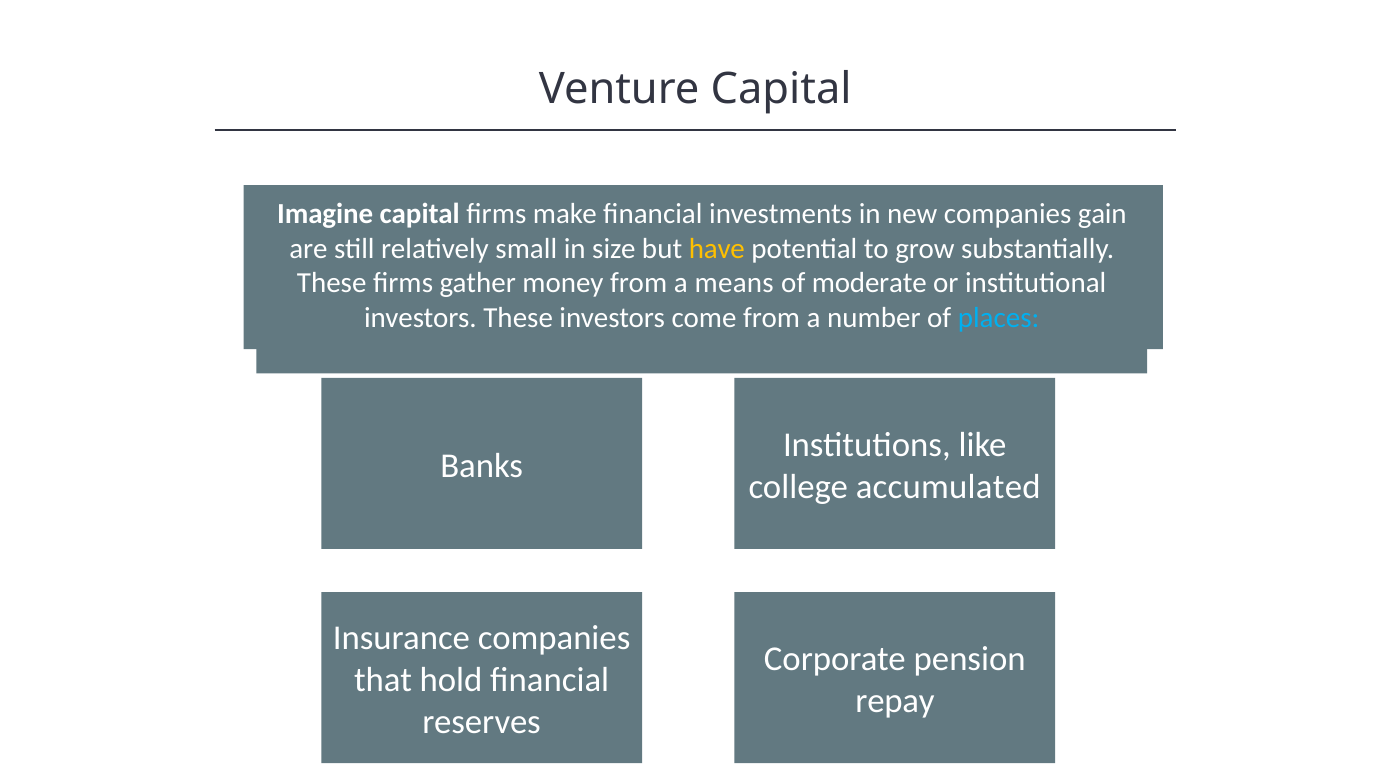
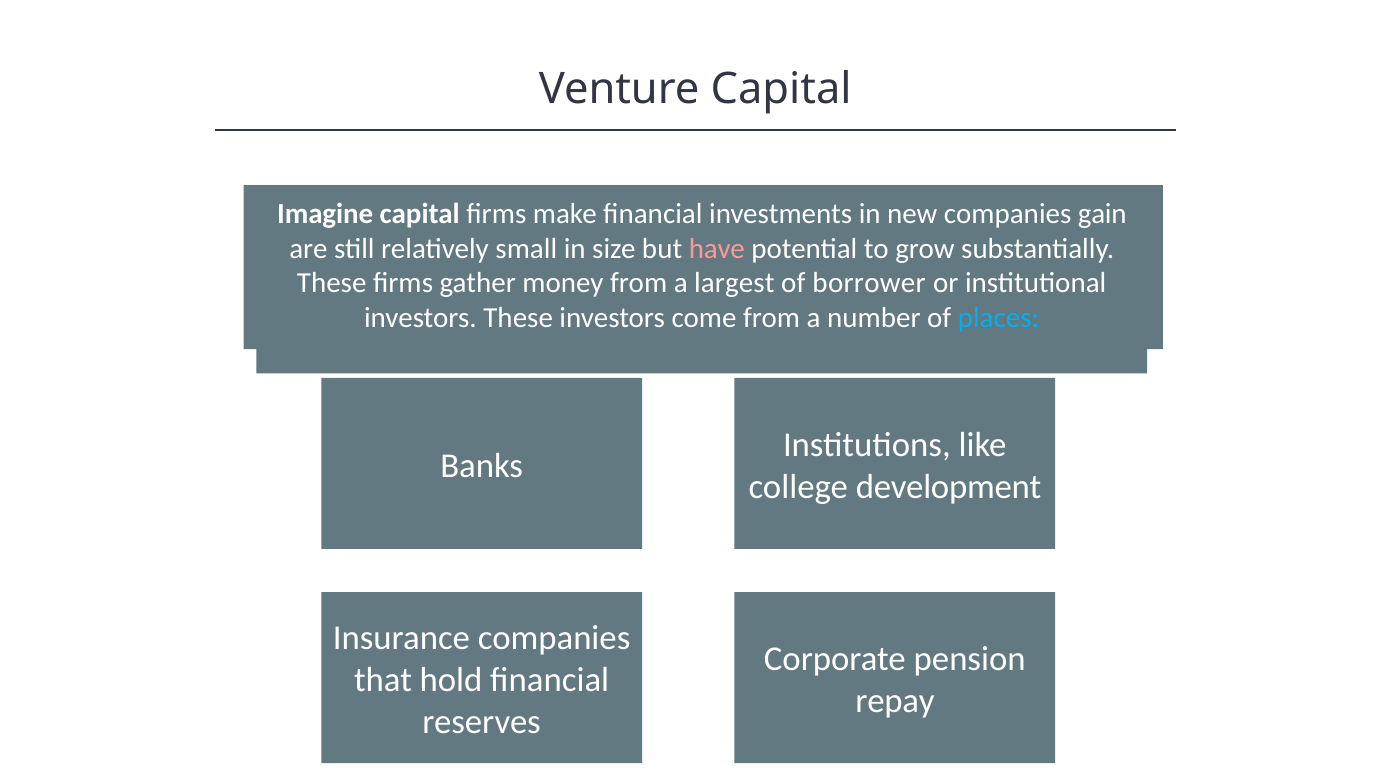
have colour: yellow -> pink
means: means -> largest
moderate: moderate -> borrower
accumulated: accumulated -> development
